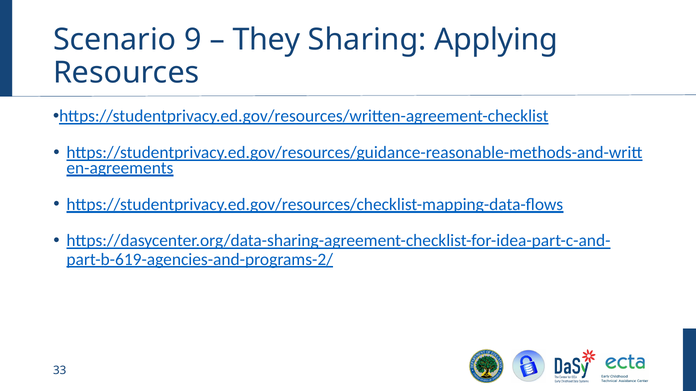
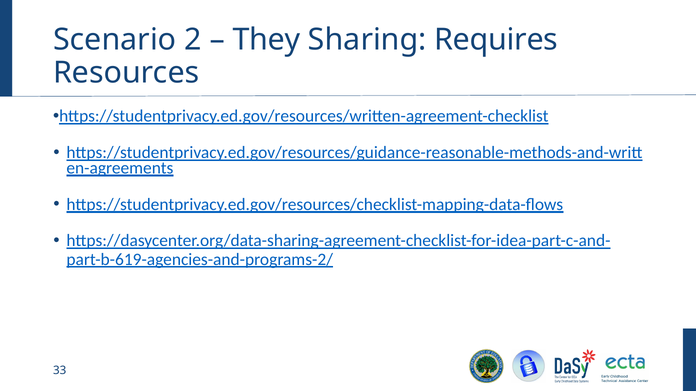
9: 9 -> 2
Applying: Applying -> Requires
